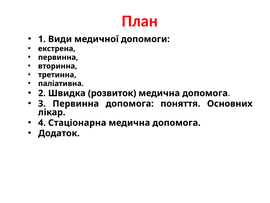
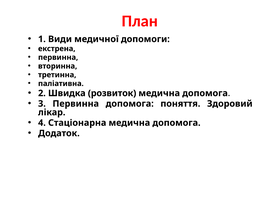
Основних: Основних -> Здоровий
